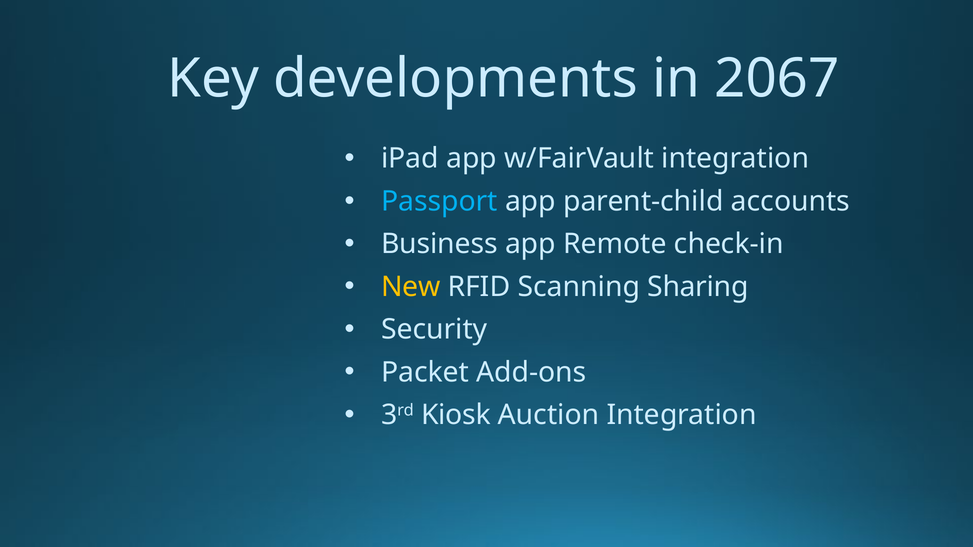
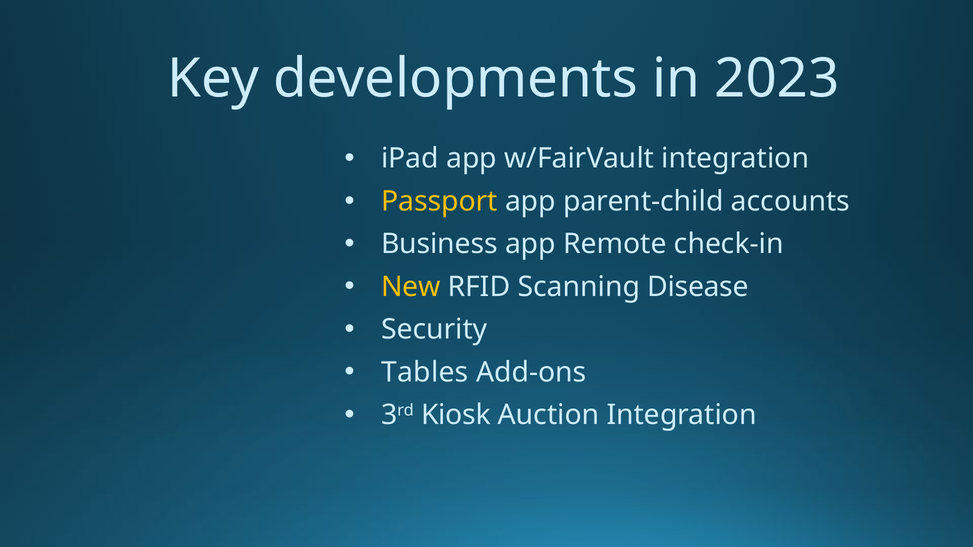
2067: 2067 -> 2023
Passport colour: light blue -> yellow
Sharing: Sharing -> Disease
Packet: Packet -> Tables
